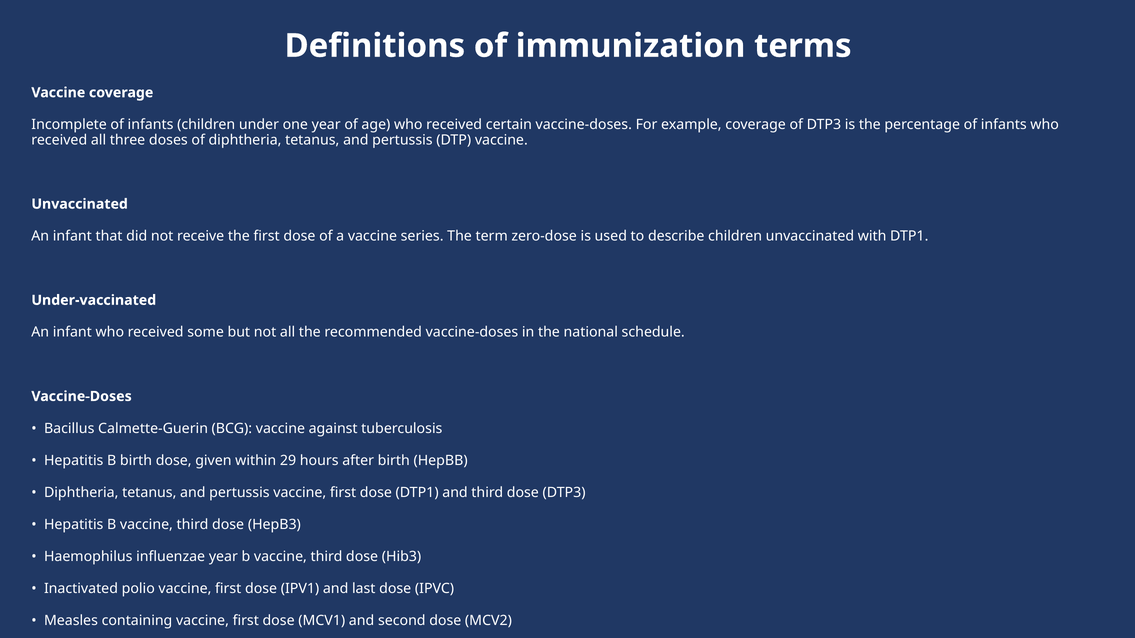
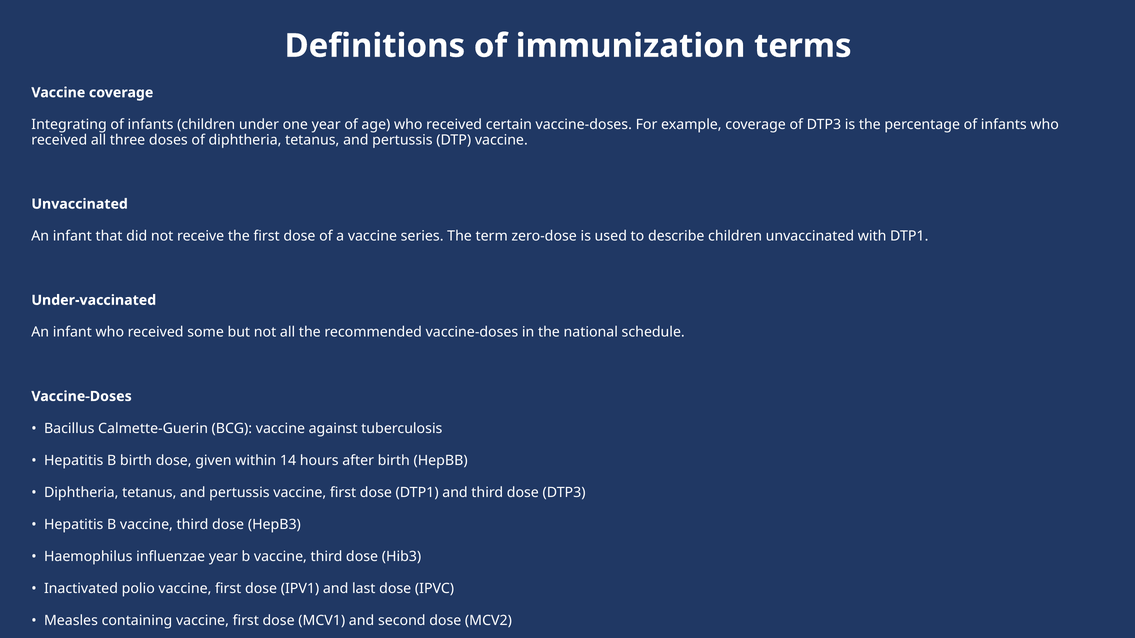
Incomplete at (69, 125): Incomplete -> Integrating
29: 29 -> 14
